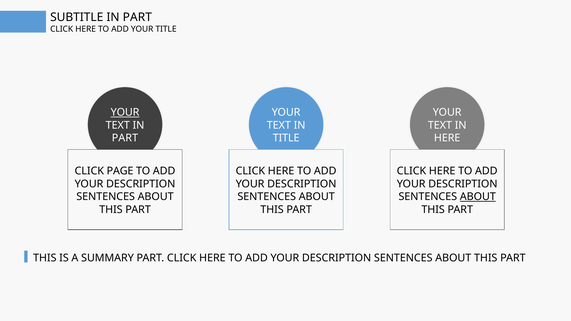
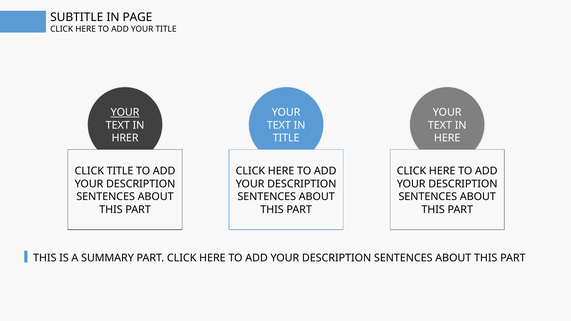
SUBTITLE IN PART: PART -> PAGE
PART at (125, 138): PART -> HRER
CLICK PAGE: PAGE -> TITLE
ABOUT at (478, 197) underline: present -> none
